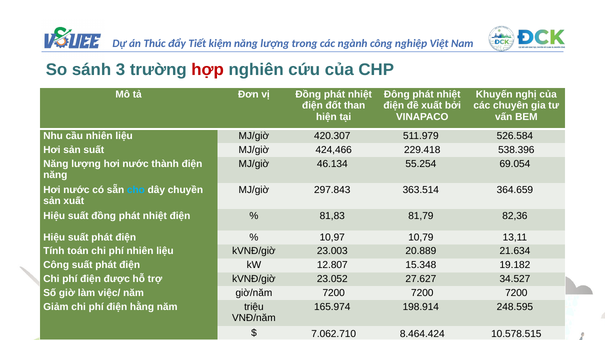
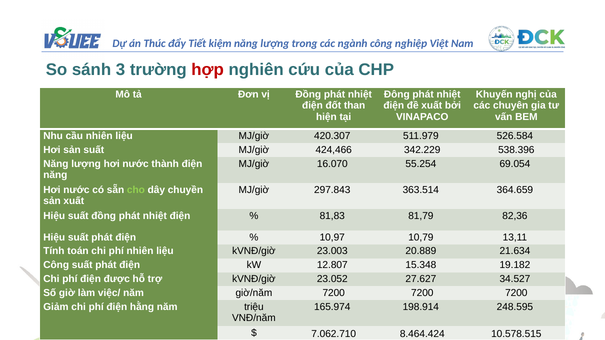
229.418: 229.418 -> 342.229
46.134: 46.134 -> 16.070
cho colour: light blue -> light green
